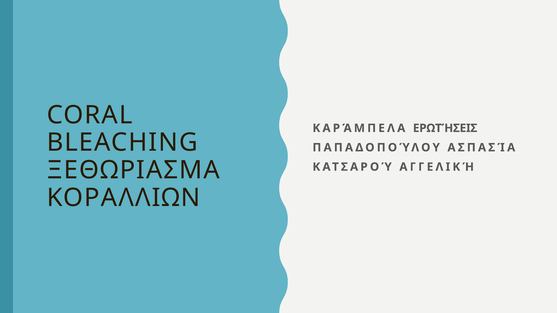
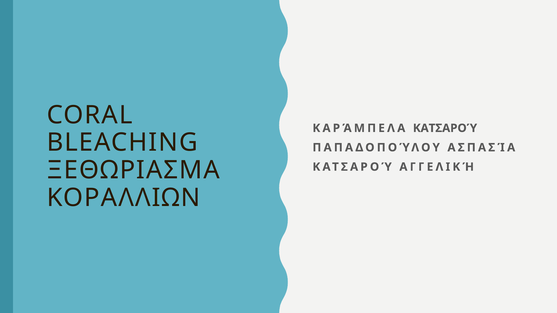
ΚΑΡΆΜΠΕΛΑ ΕΡΩΤΉΣΕΙΣ: ΕΡΩΤΉΣΕΙΣ -> ΚΑΤΣΑΡΟΎ
